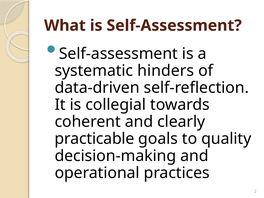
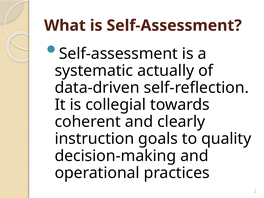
hinders: hinders -> actually
practicable: practicable -> instruction
